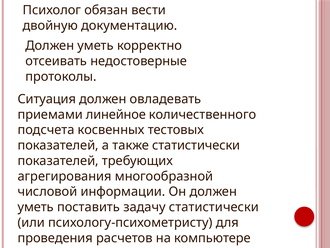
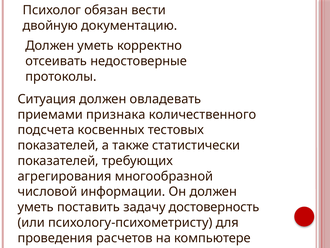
линейное: линейное -> признака
задачу статистически: статистически -> достоверность
